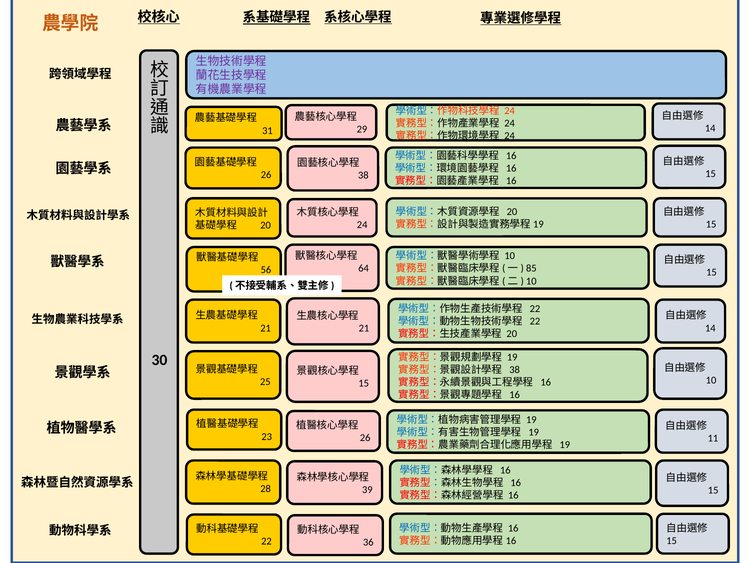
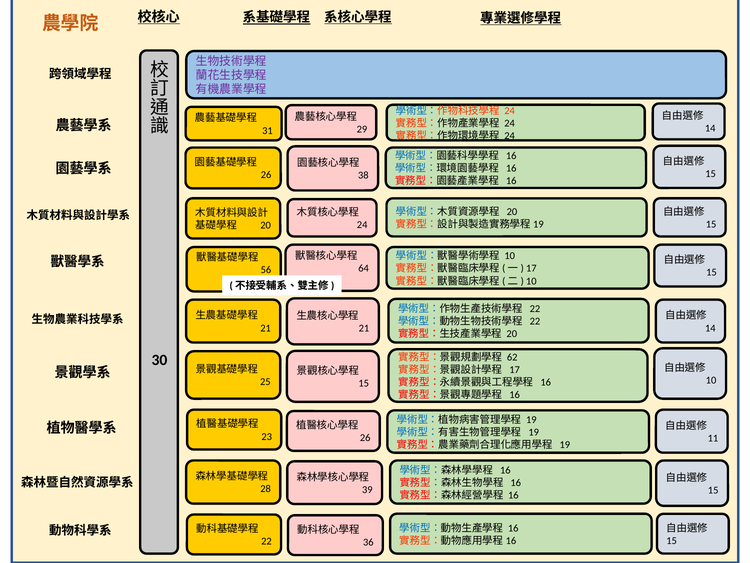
85 at (531, 268): 85 -> 17
19 at (512, 357): 19 -> 62
38 at (515, 370): 38 -> 17
